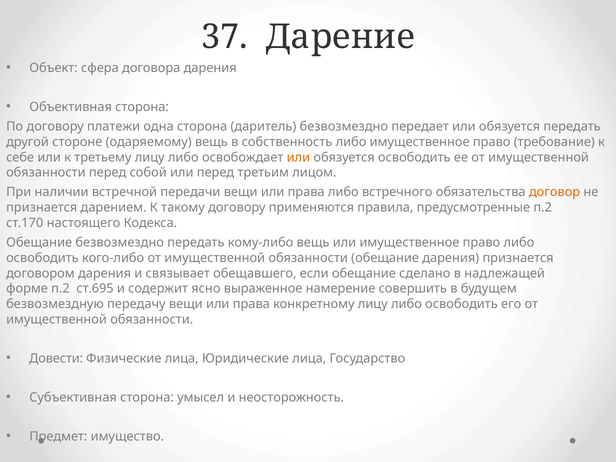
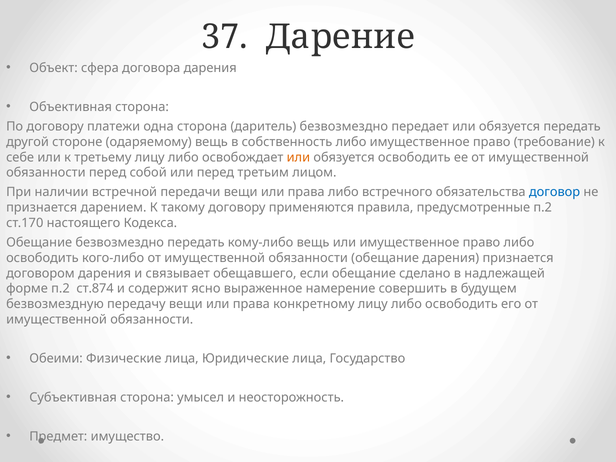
договор colour: orange -> blue
ст.695: ст.695 -> ст.874
Довести: Довести -> Обеими
